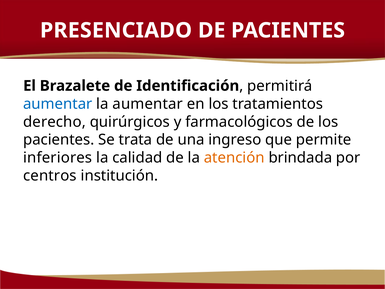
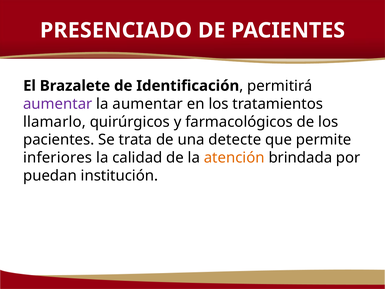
aumentar at (58, 104) colour: blue -> purple
derecho: derecho -> llamarlo
ingreso: ingreso -> detecte
centros: centros -> puedan
